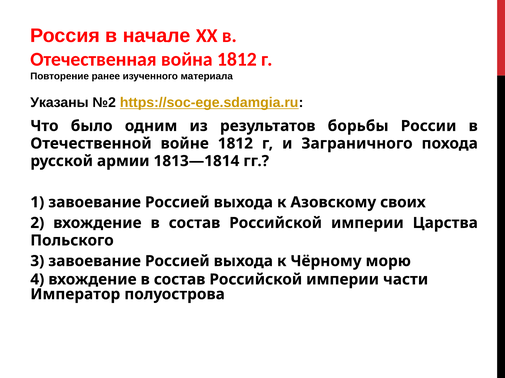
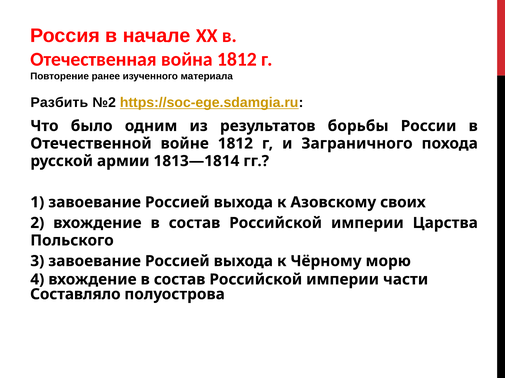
Указаны: Указаны -> Разбить
Император: Император -> Составляло
